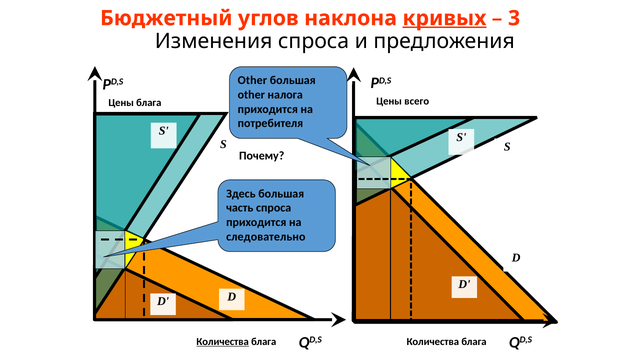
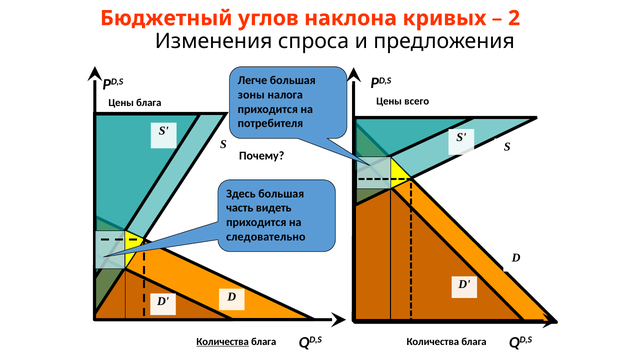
кривых underline: present -> none
3: 3 -> 2
Other at (252, 81): Other -> Легче
other at (251, 95): other -> зоны
часть спроса: спроса -> видеть
